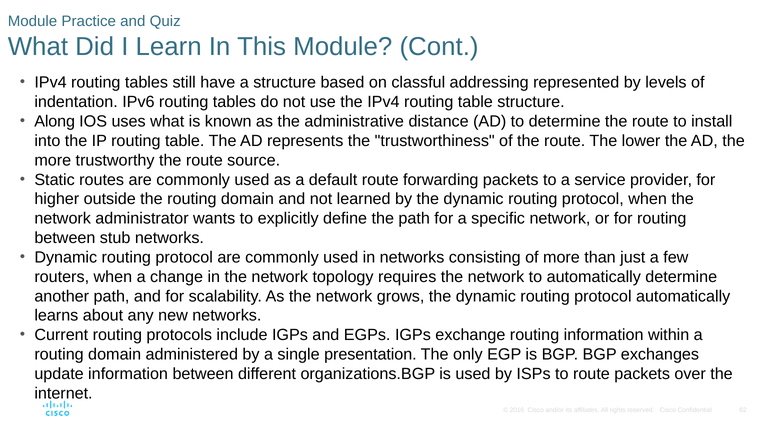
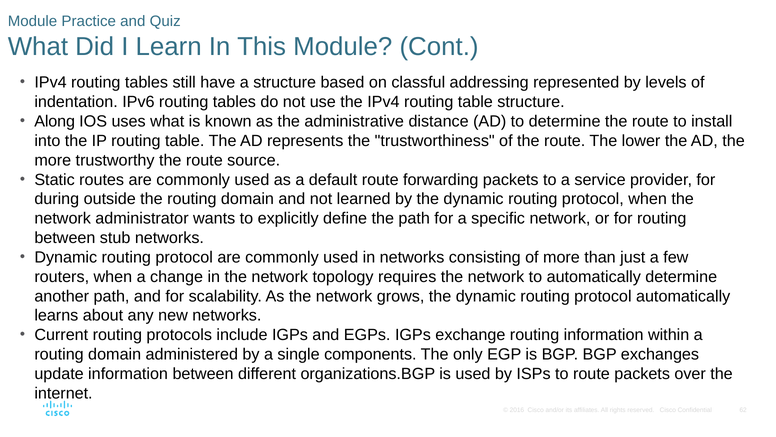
higher: higher -> during
presentation: presentation -> components
